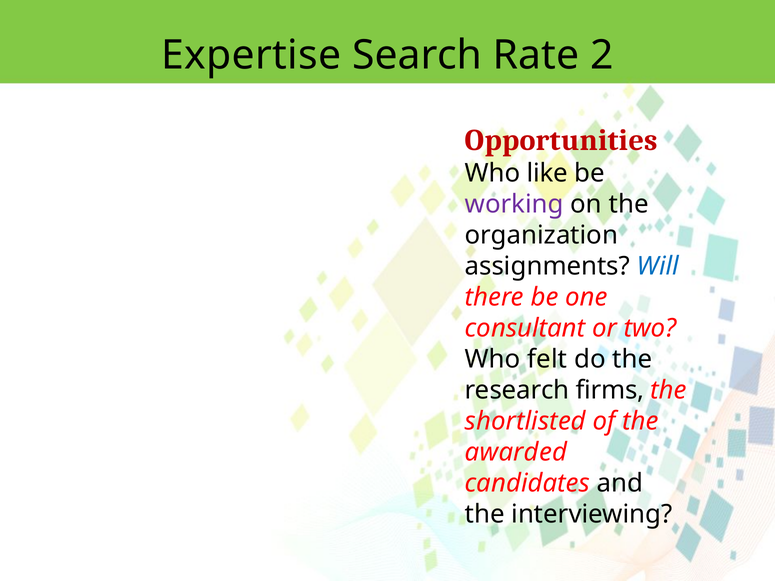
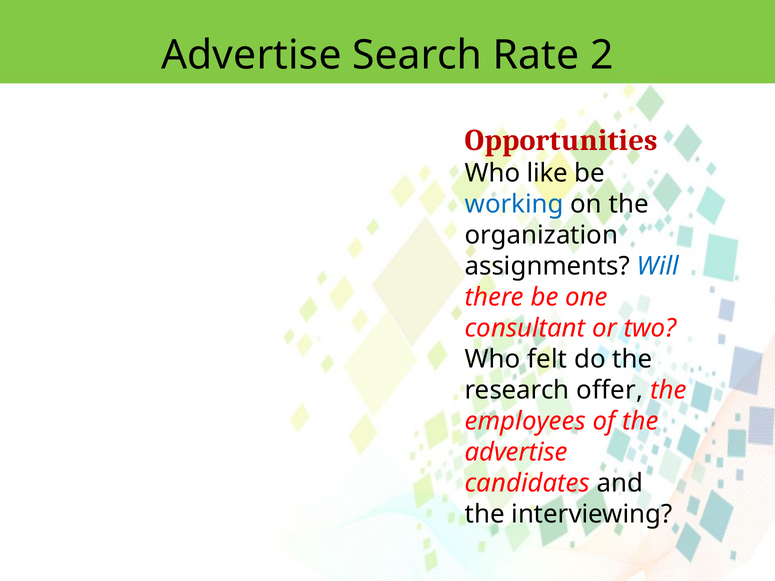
Expertise at (251, 55): Expertise -> Advertise
working colour: purple -> blue
firms: firms -> offer
shortlisted: shortlisted -> employees
awarded at (516, 453): awarded -> advertise
